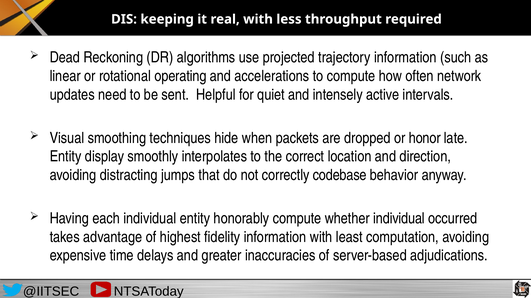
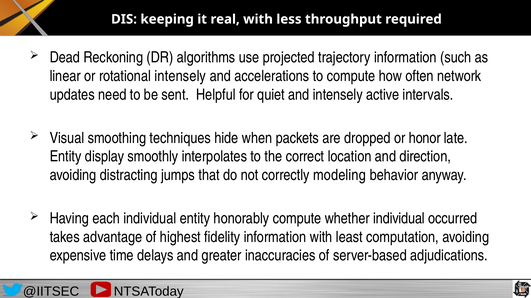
rotational operating: operating -> intensely
codebase: codebase -> modeling
